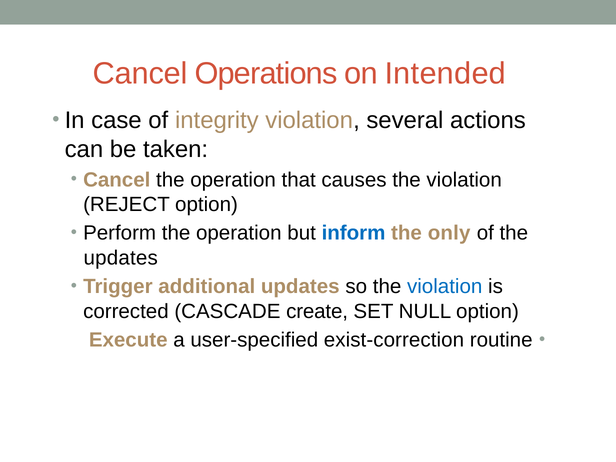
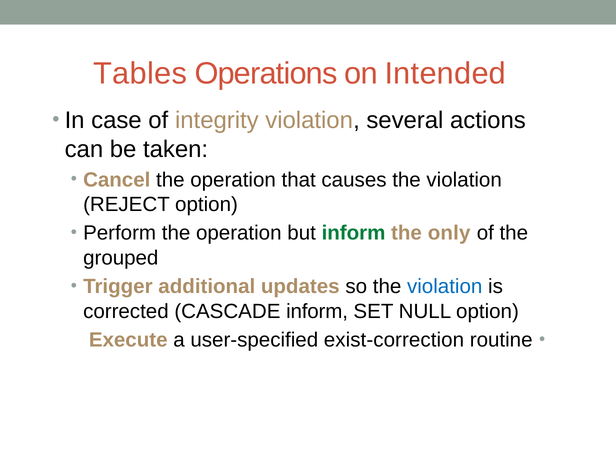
Cancel at (140, 73): Cancel -> Tables
inform at (354, 233) colour: blue -> green
updates at (121, 258): updates -> grouped
CASCADE create: create -> inform
